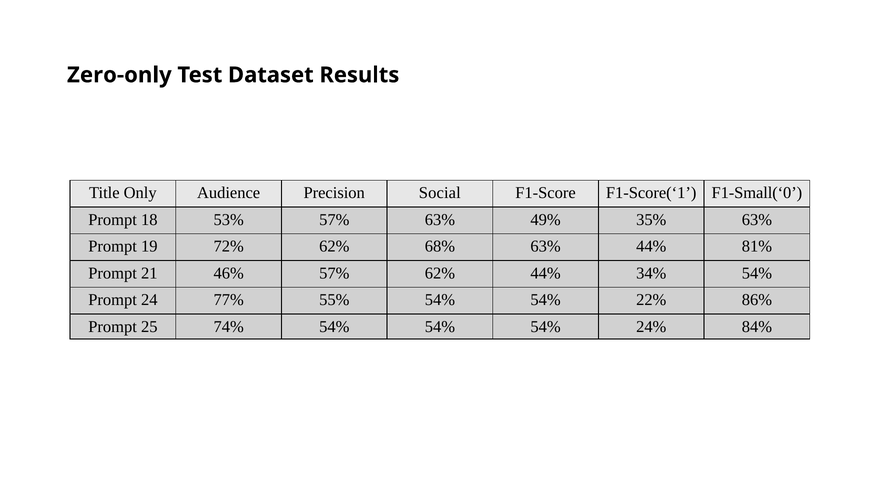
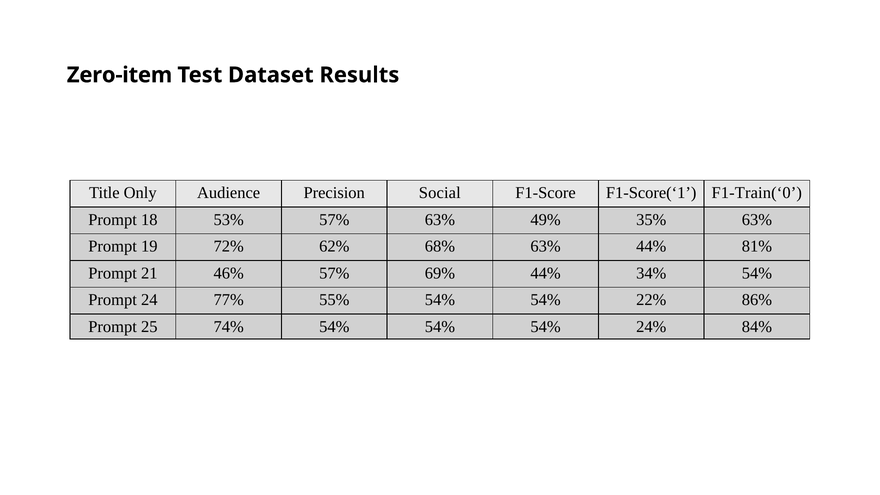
Zero-only: Zero-only -> Zero-item
F1-Small(‘0: F1-Small(‘0 -> F1-Train(‘0
57% 62%: 62% -> 69%
